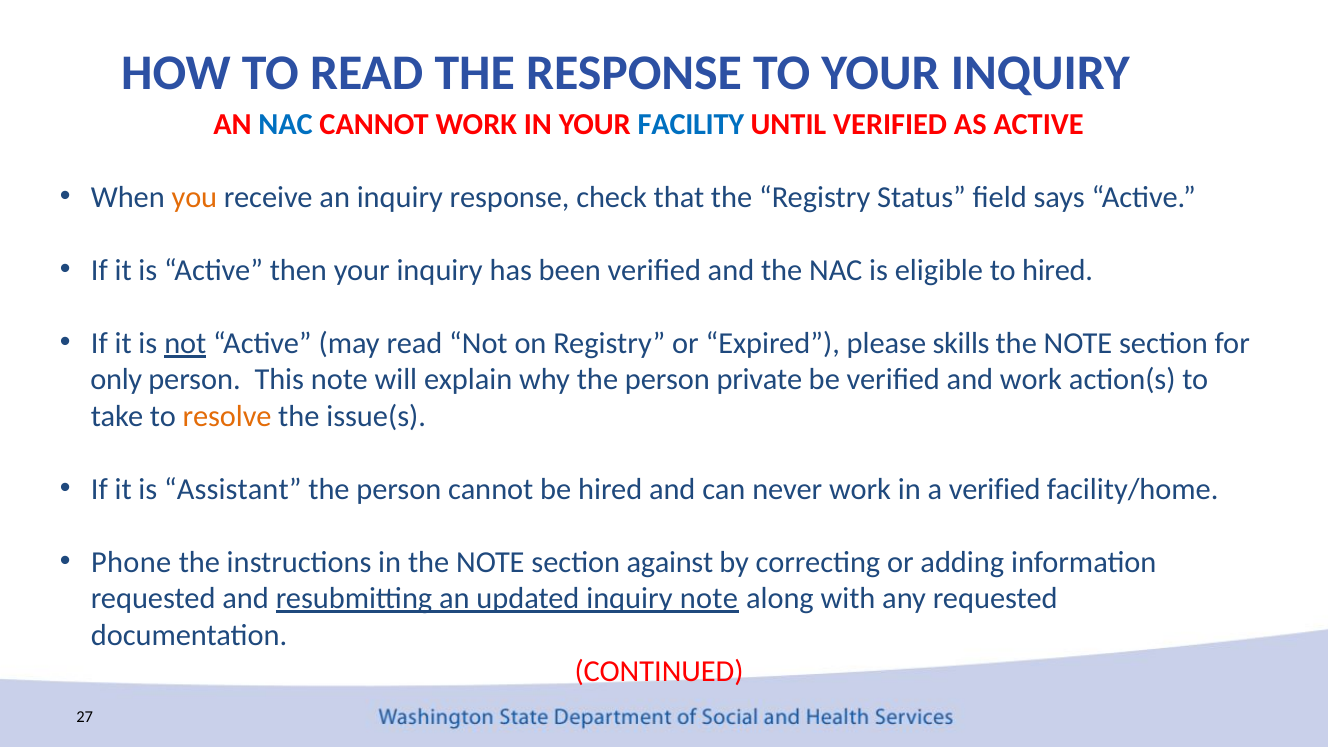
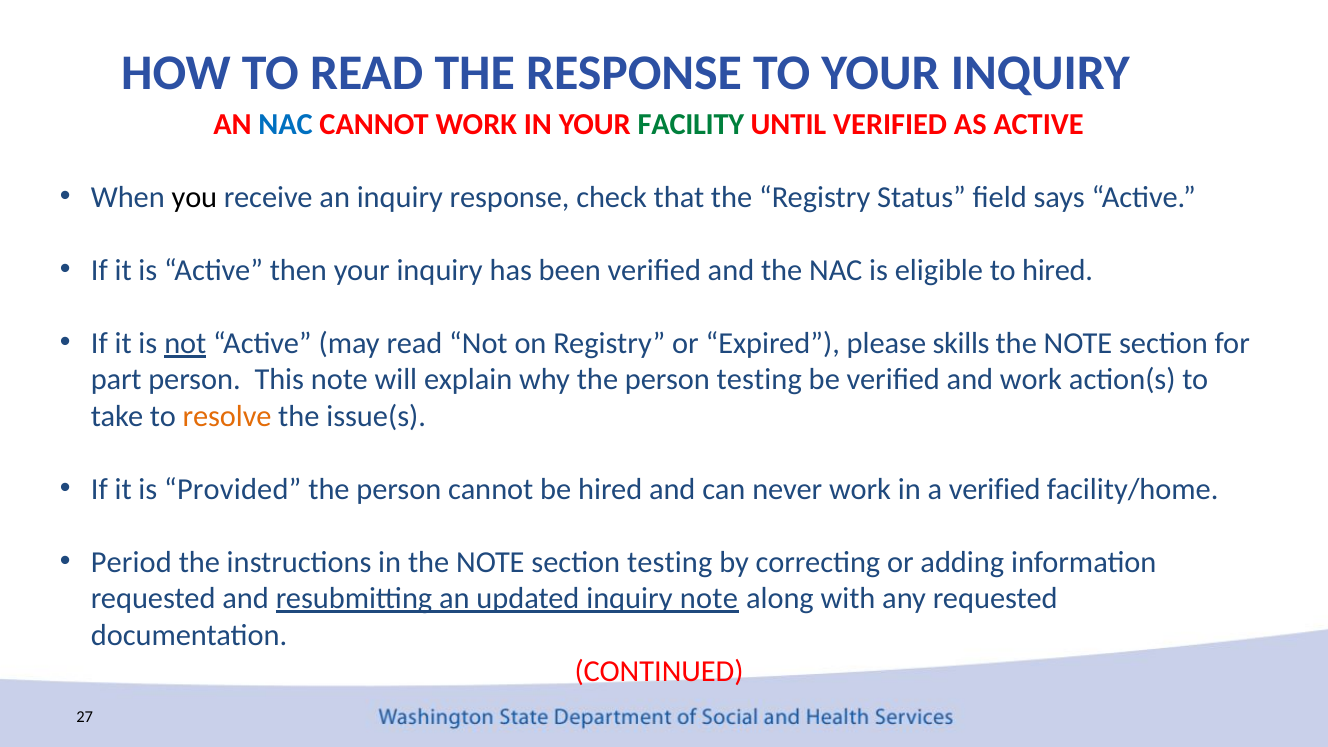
FACILITY colour: blue -> green
you colour: orange -> black
only: only -> part
person private: private -> testing
Assistant: Assistant -> Provided
Phone: Phone -> Period
section against: against -> testing
